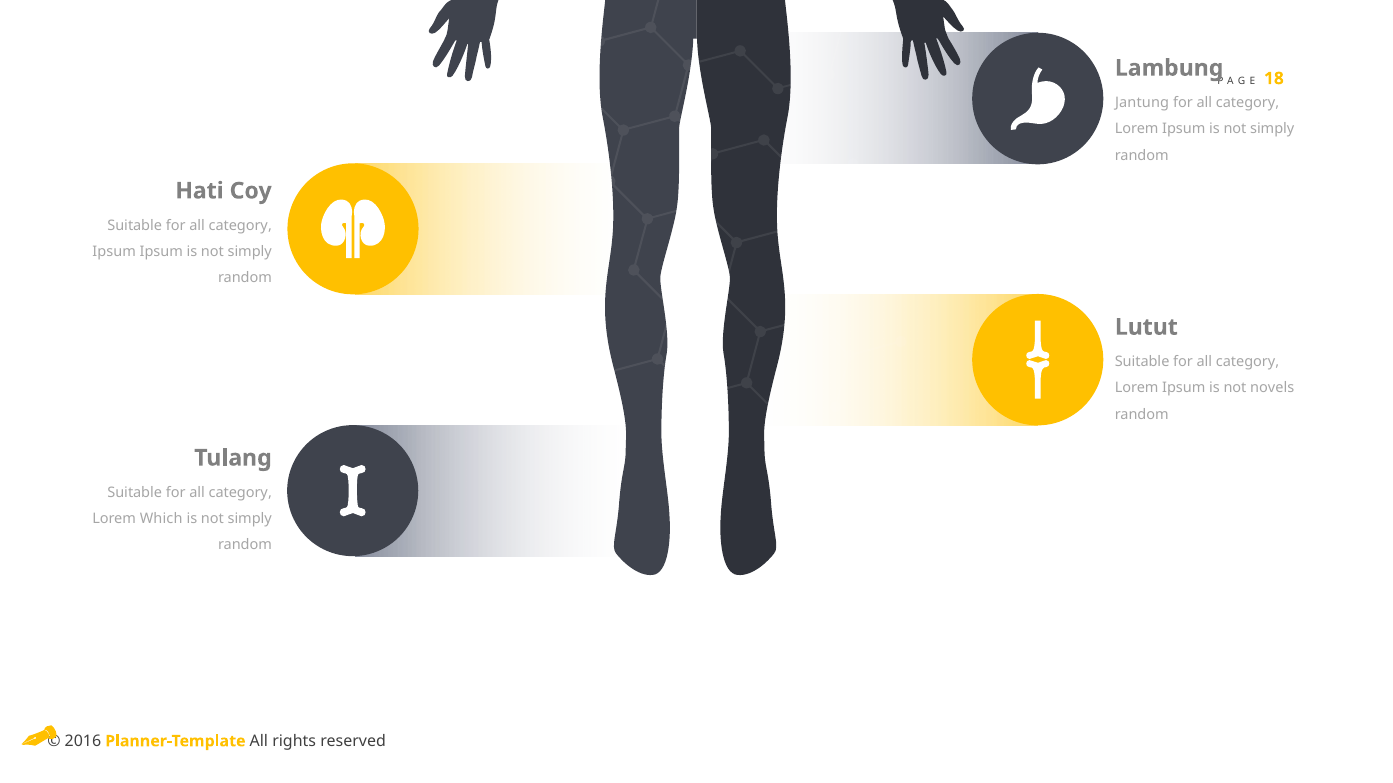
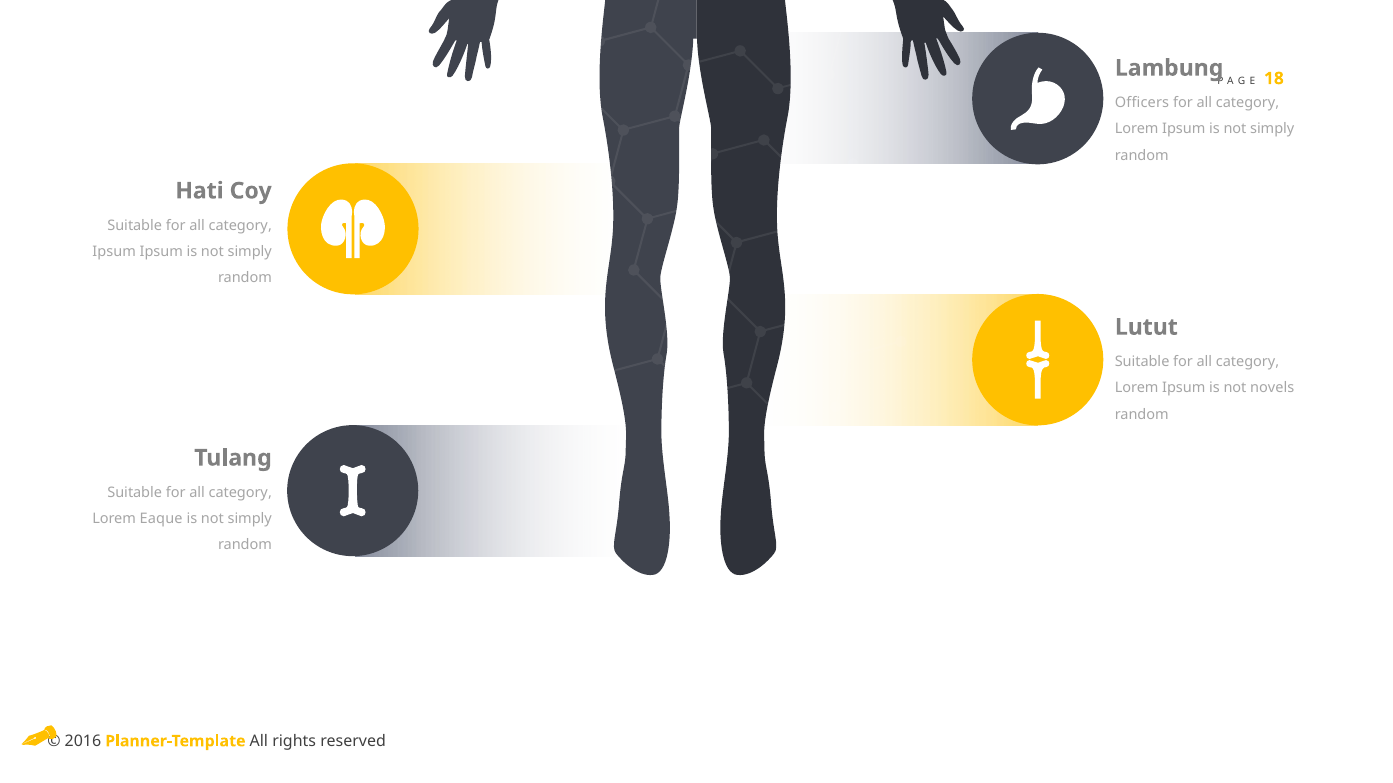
Jantung: Jantung -> Officers
Which: Which -> Eaque
